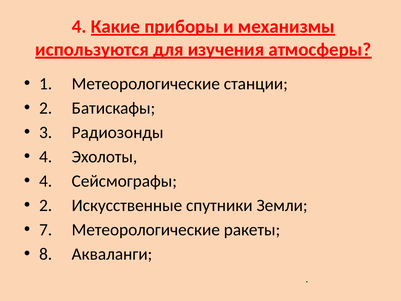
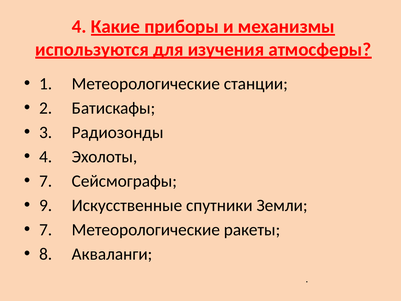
4 at (46, 181): 4 -> 7
2 at (46, 205): 2 -> 9
